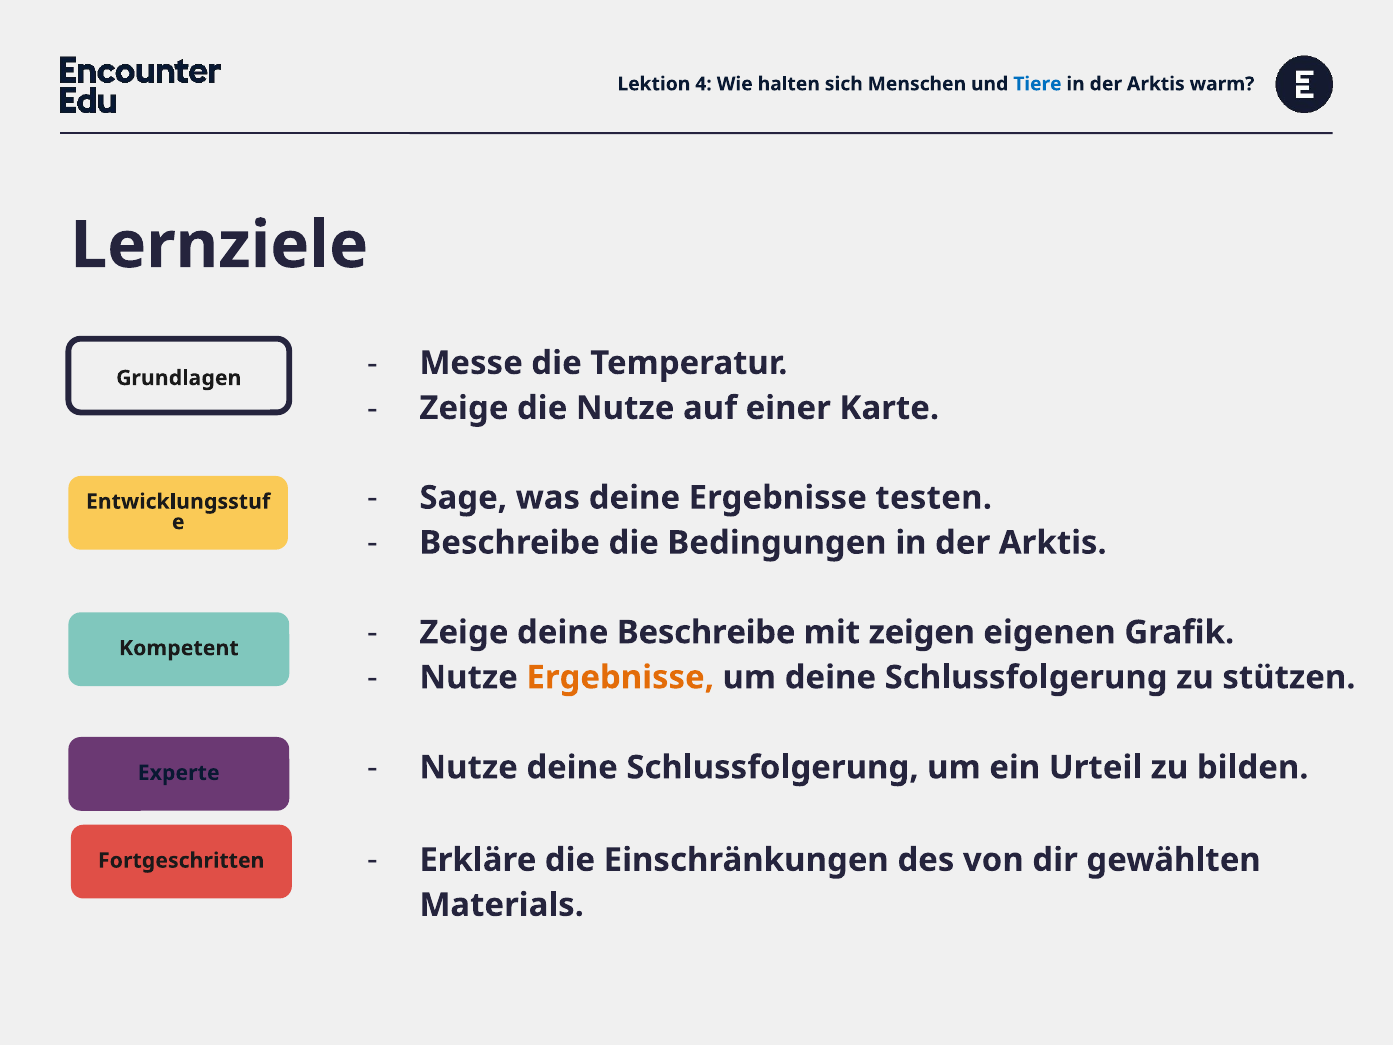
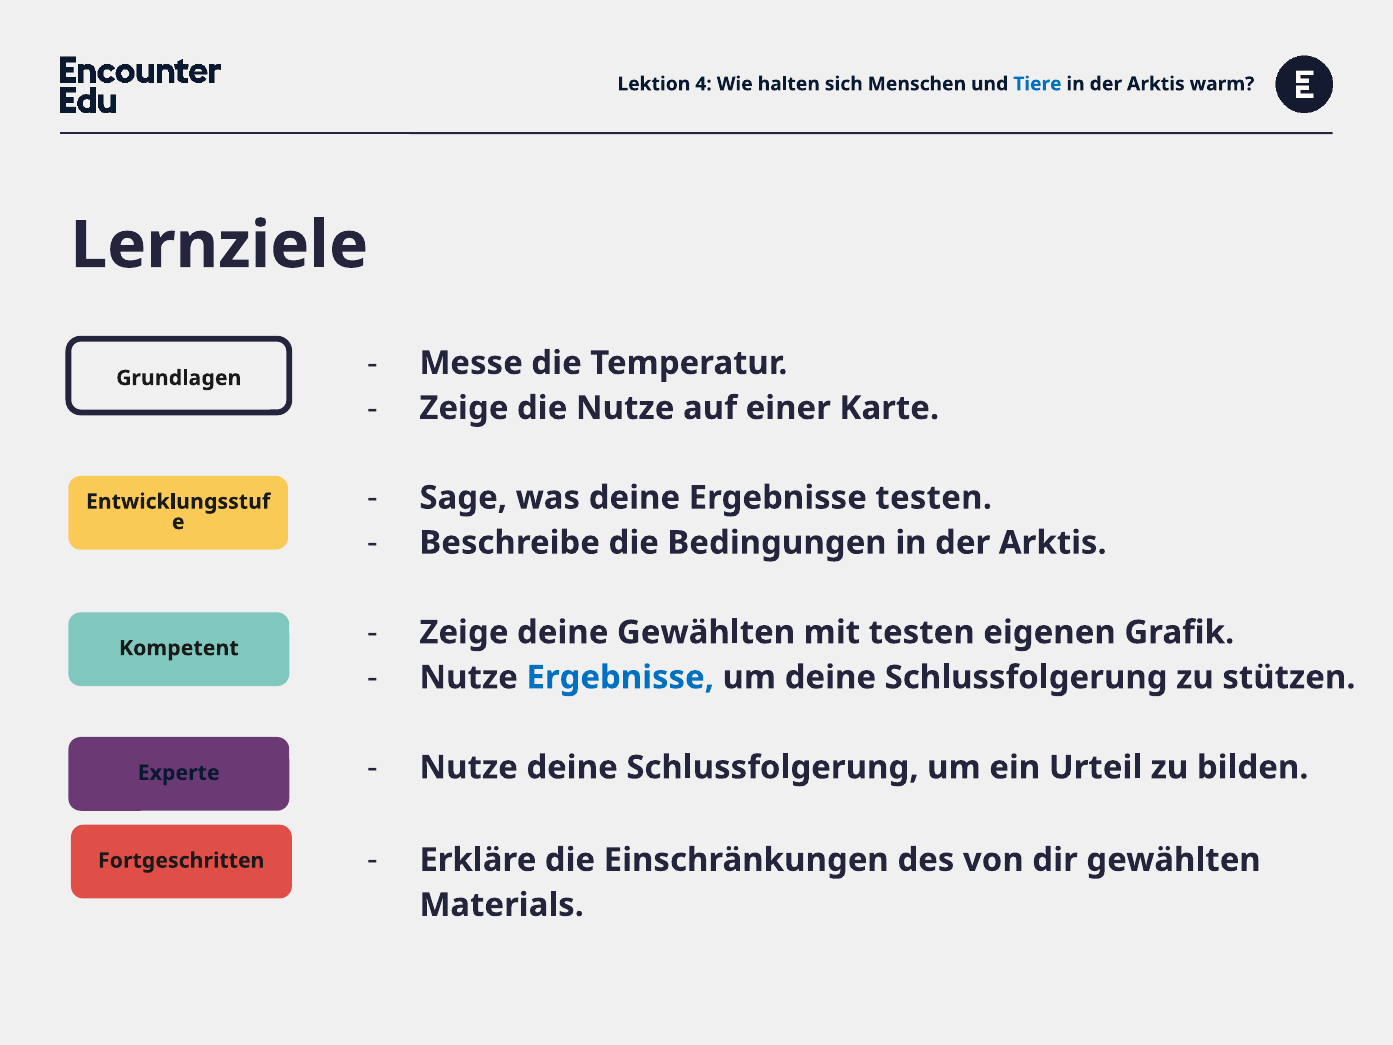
deine Beschreibe: Beschreibe -> Gewählten
mit zeigen: zeigen -> testen
Ergebnisse at (620, 677) colour: orange -> blue
